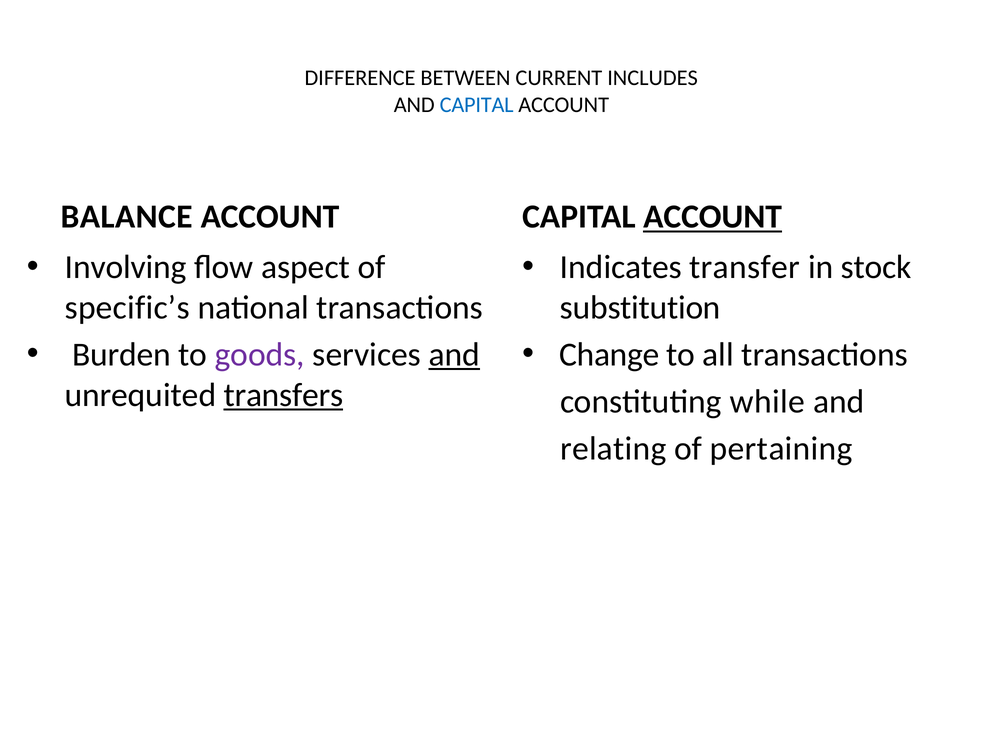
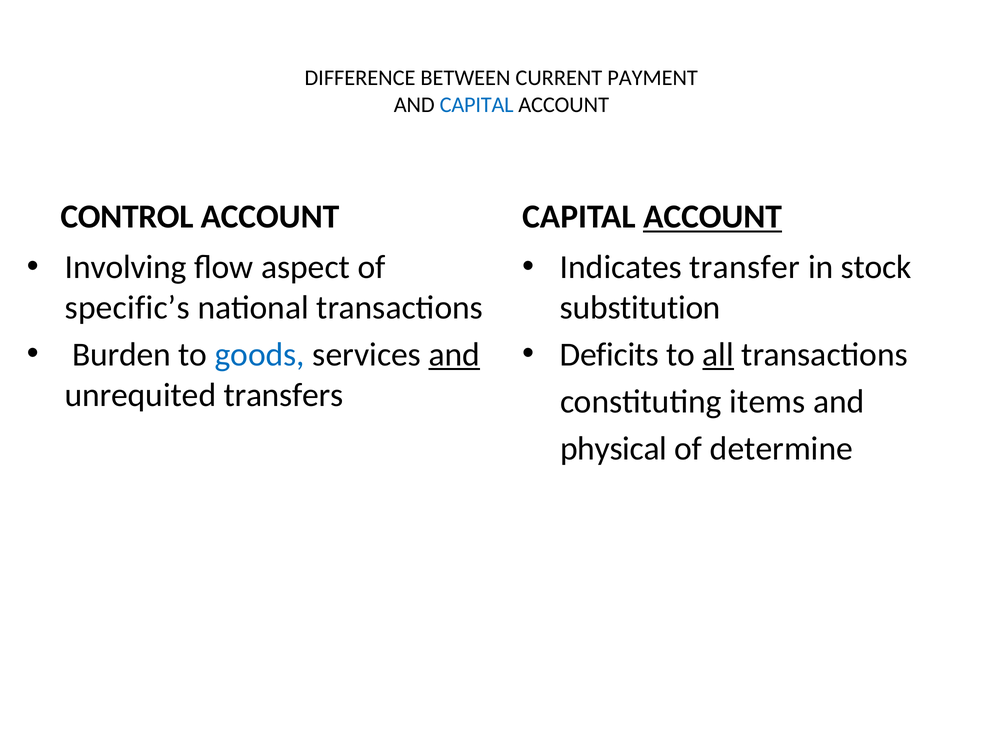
INCLUDES: INCLUDES -> PAYMENT
BALANCE: BALANCE -> CONTROL
goods colour: purple -> blue
Change: Change -> Deficits
all underline: none -> present
transfers underline: present -> none
while: while -> items
relating: relating -> physical
pertaining: pertaining -> determine
